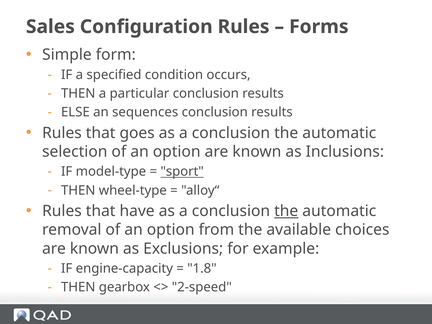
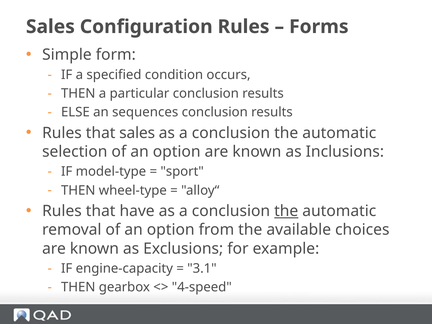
that goes: goes -> sales
sport underline: present -> none
1.8: 1.8 -> 3.1
2-speed: 2-speed -> 4-speed
